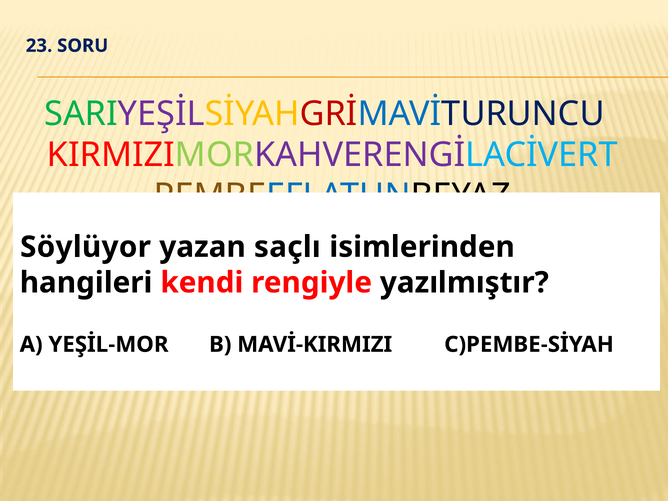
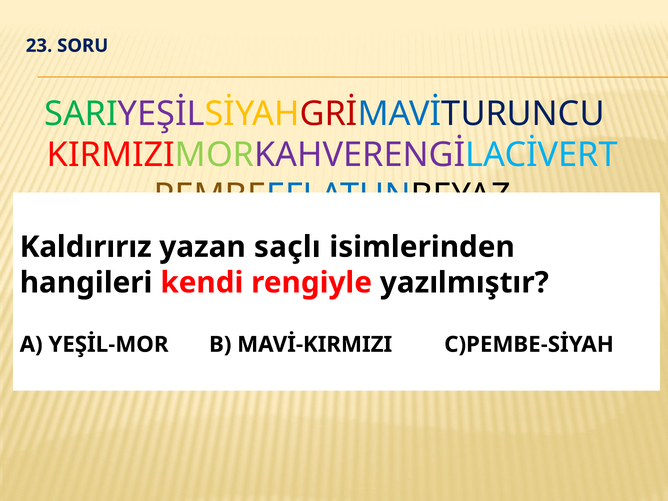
Söylüyor: Söylüyor -> Kaldırırız
